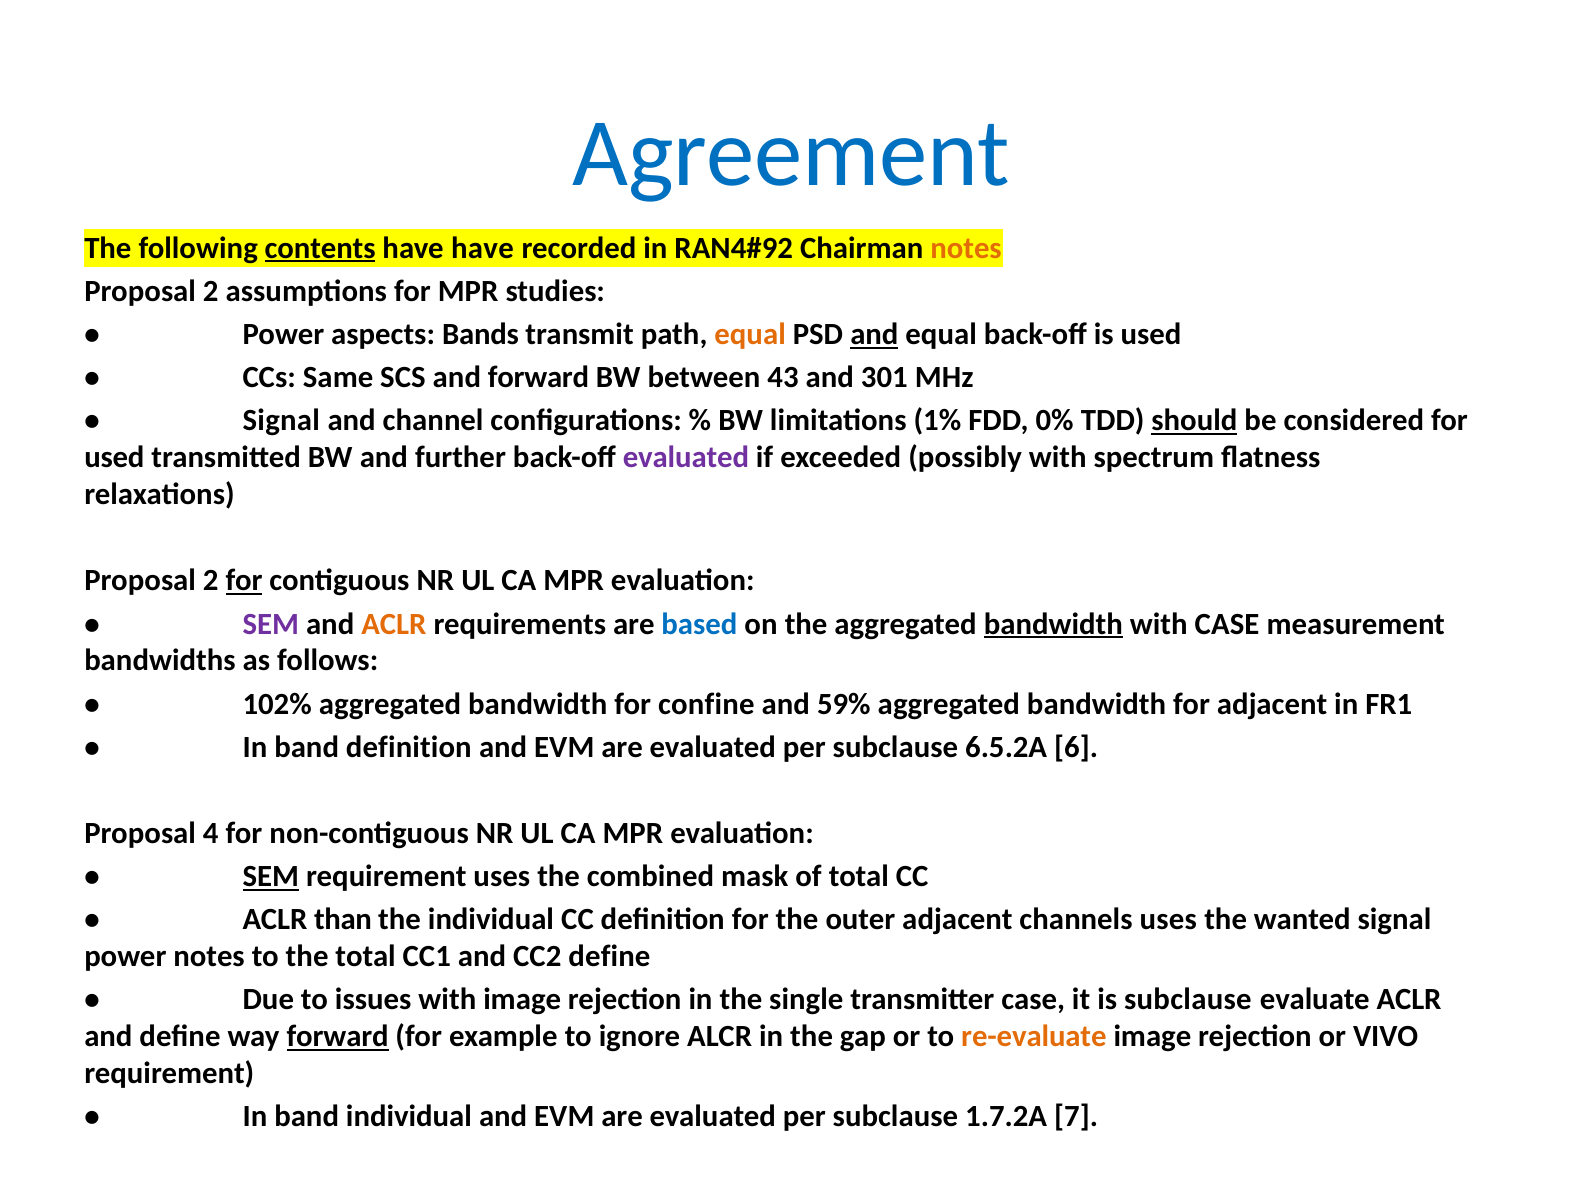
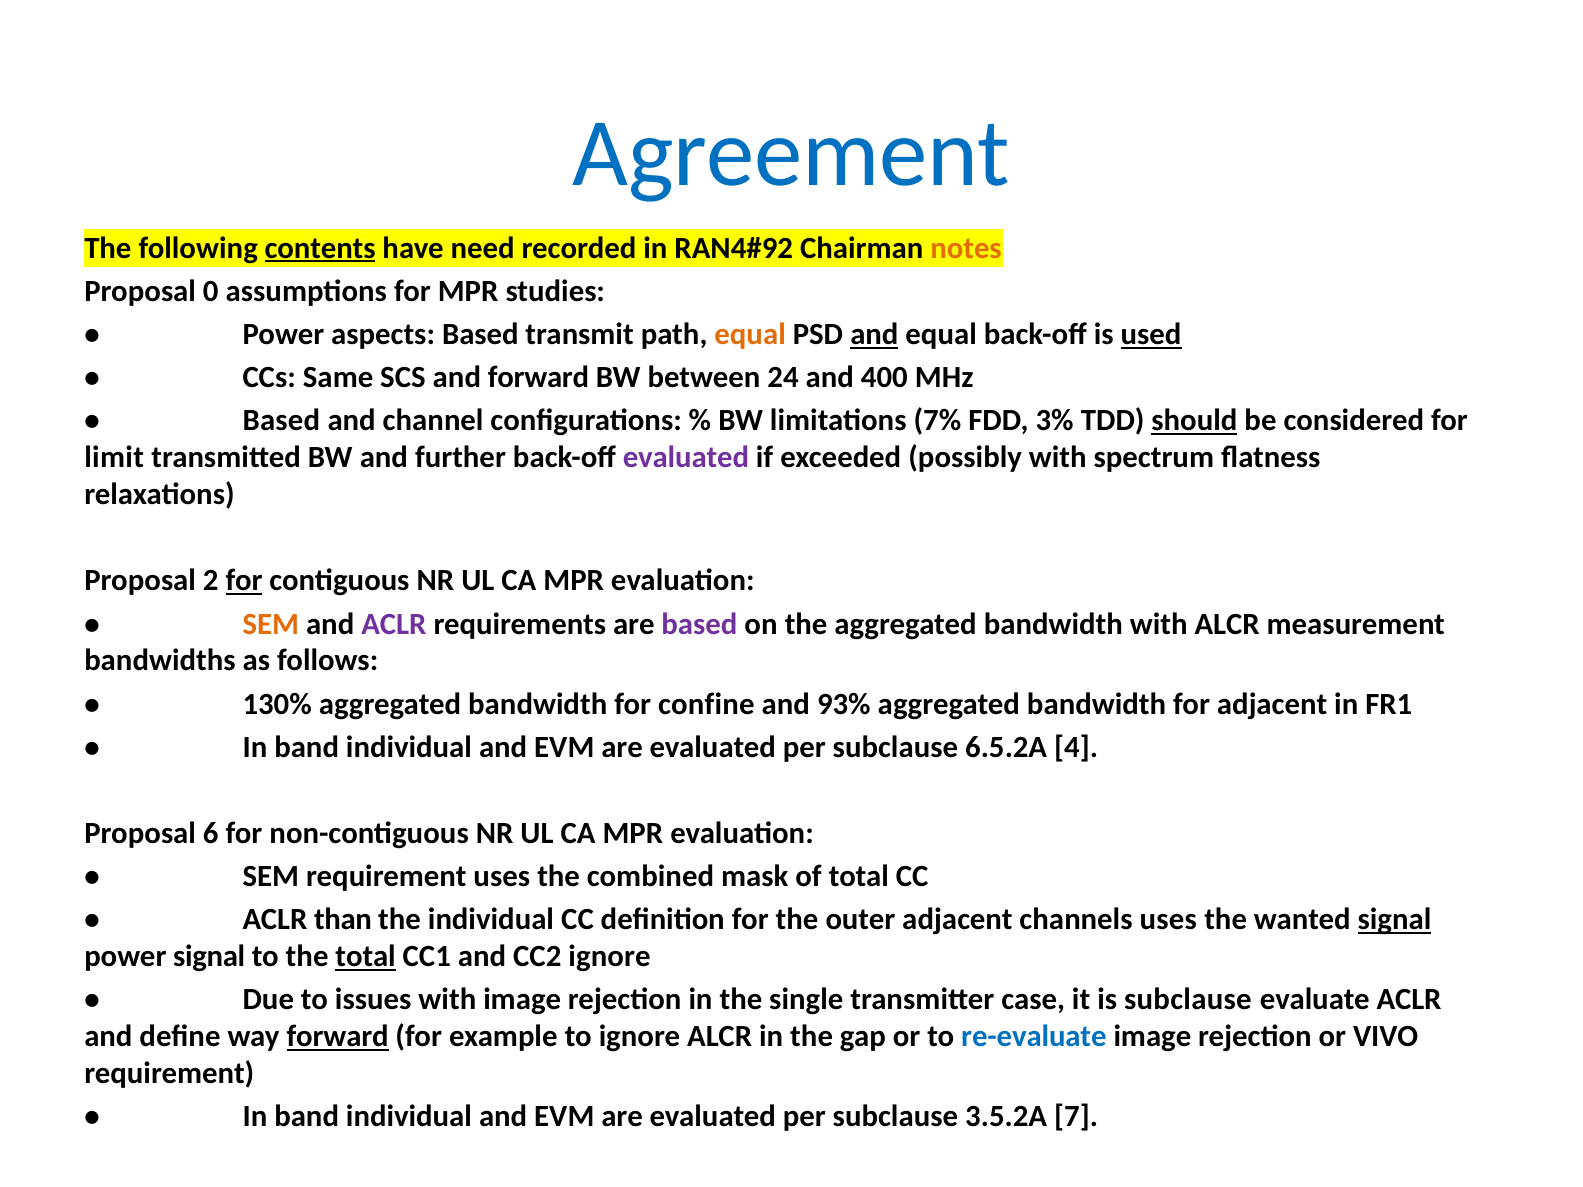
have have: have -> need
2 at (211, 291): 2 -> 0
aspects Bands: Bands -> Based
used at (1151, 334) underline: none -> present
43: 43 -> 24
301: 301 -> 400
Signal at (281, 421): Signal -> Based
1%: 1% -> 7%
0%: 0% -> 3%
used at (114, 458): used -> limit
SEM at (271, 624) colour: purple -> orange
ACLR at (394, 624) colour: orange -> purple
based at (699, 624) colour: blue -> purple
bandwidth at (1053, 624) underline: present -> none
with CASE: CASE -> ALCR
102%: 102% -> 130%
59%: 59% -> 93%
definition at (409, 747): definition -> individual
6: 6 -> 4
4: 4 -> 6
SEM at (271, 877) underline: present -> none
signal at (1394, 920) underline: none -> present
power notes: notes -> signal
total at (366, 957) underline: none -> present
CC2 define: define -> ignore
re-evaluate colour: orange -> blue
1.7.2A: 1.7.2A -> 3.5.2A
